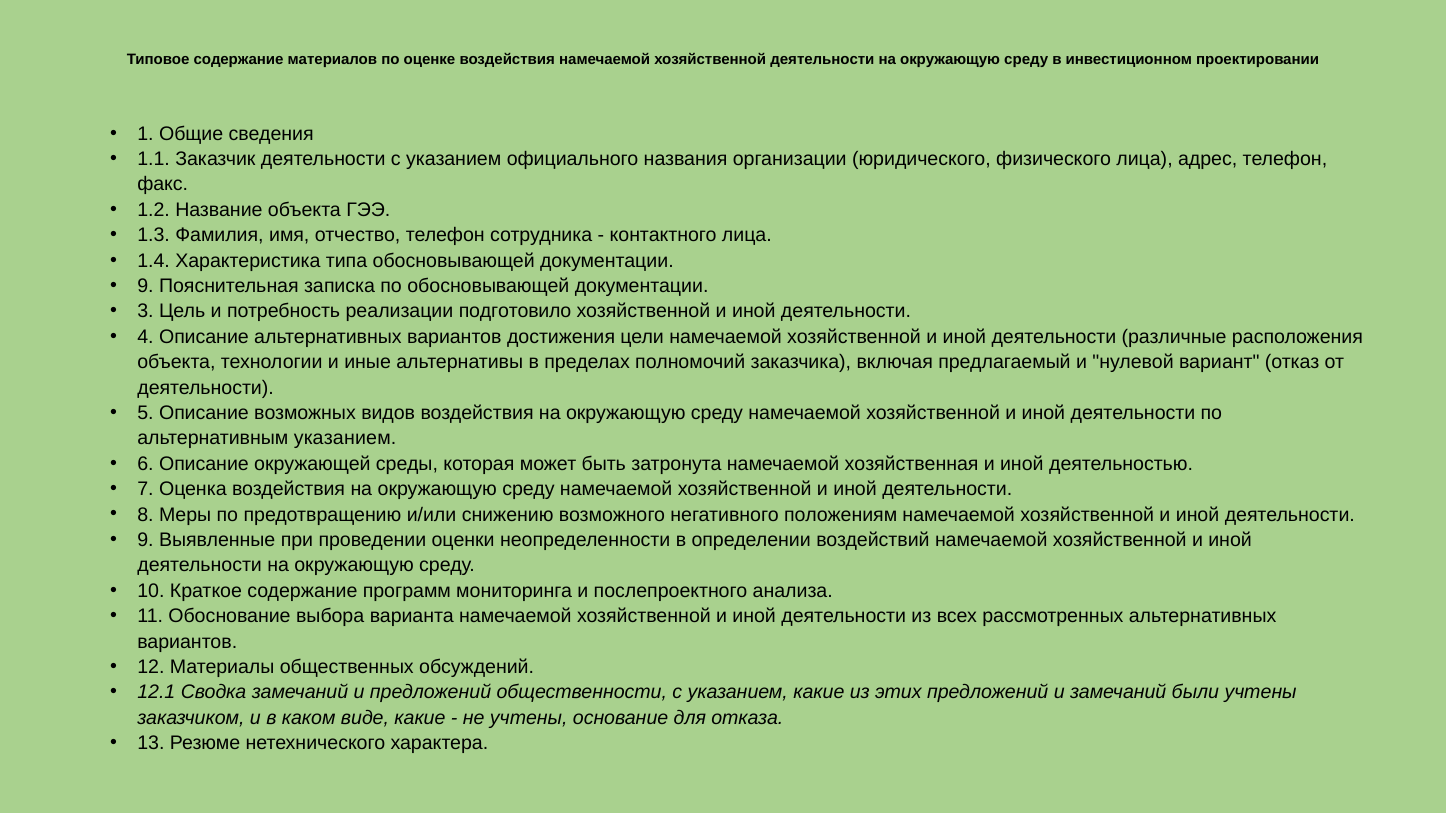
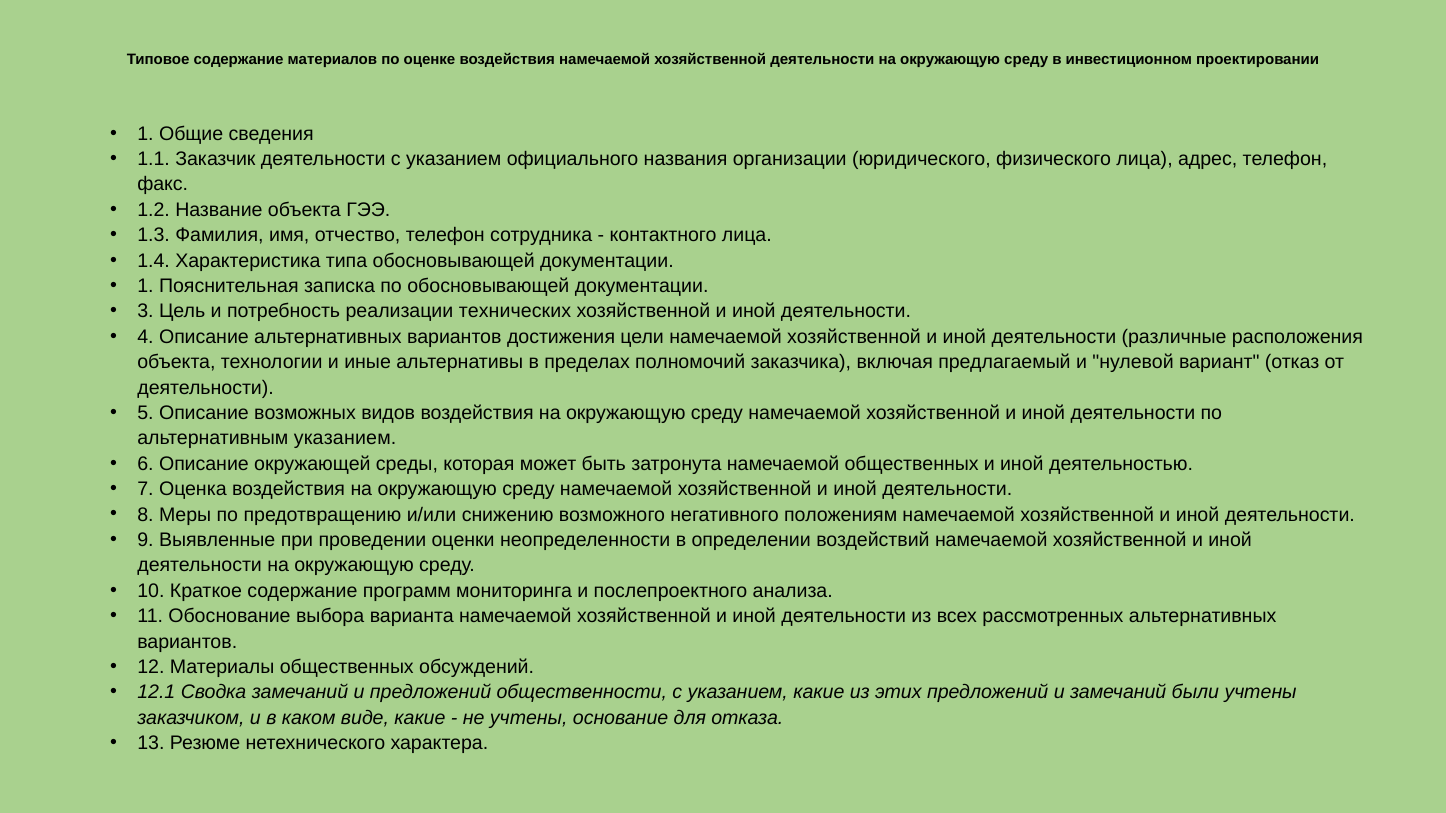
9 at (146, 286): 9 -> 1
подготовило: подготовило -> технических
намечаемой хозяйственная: хозяйственная -> общественных
